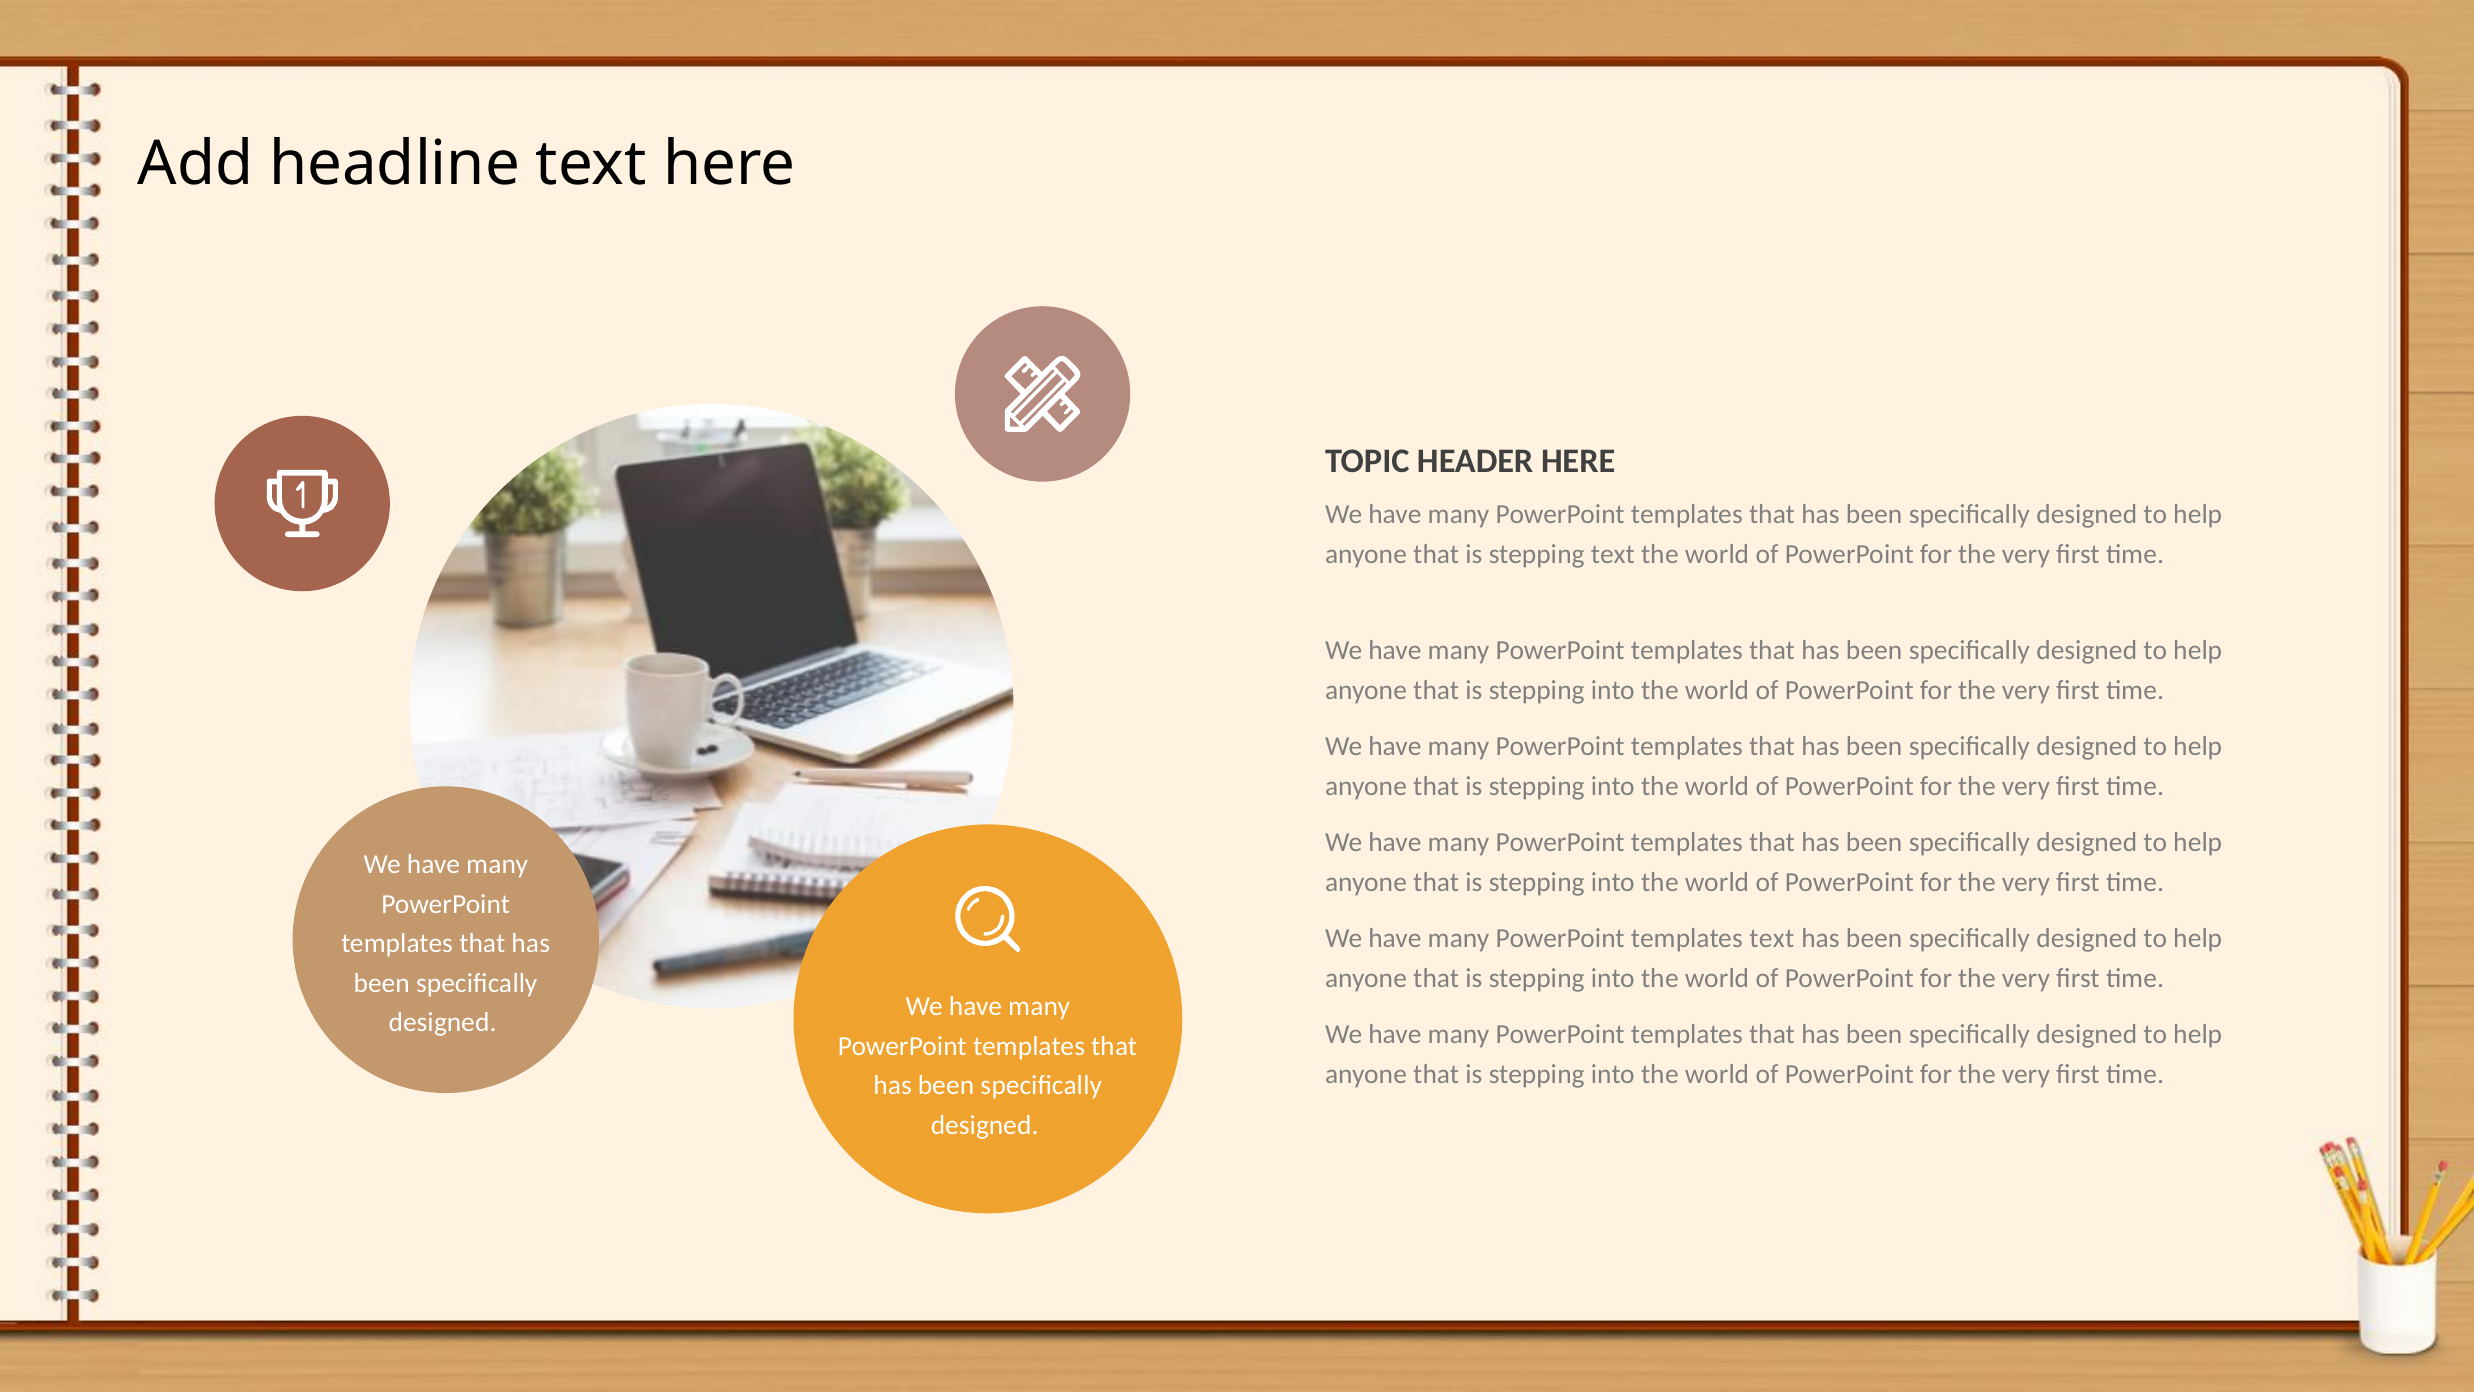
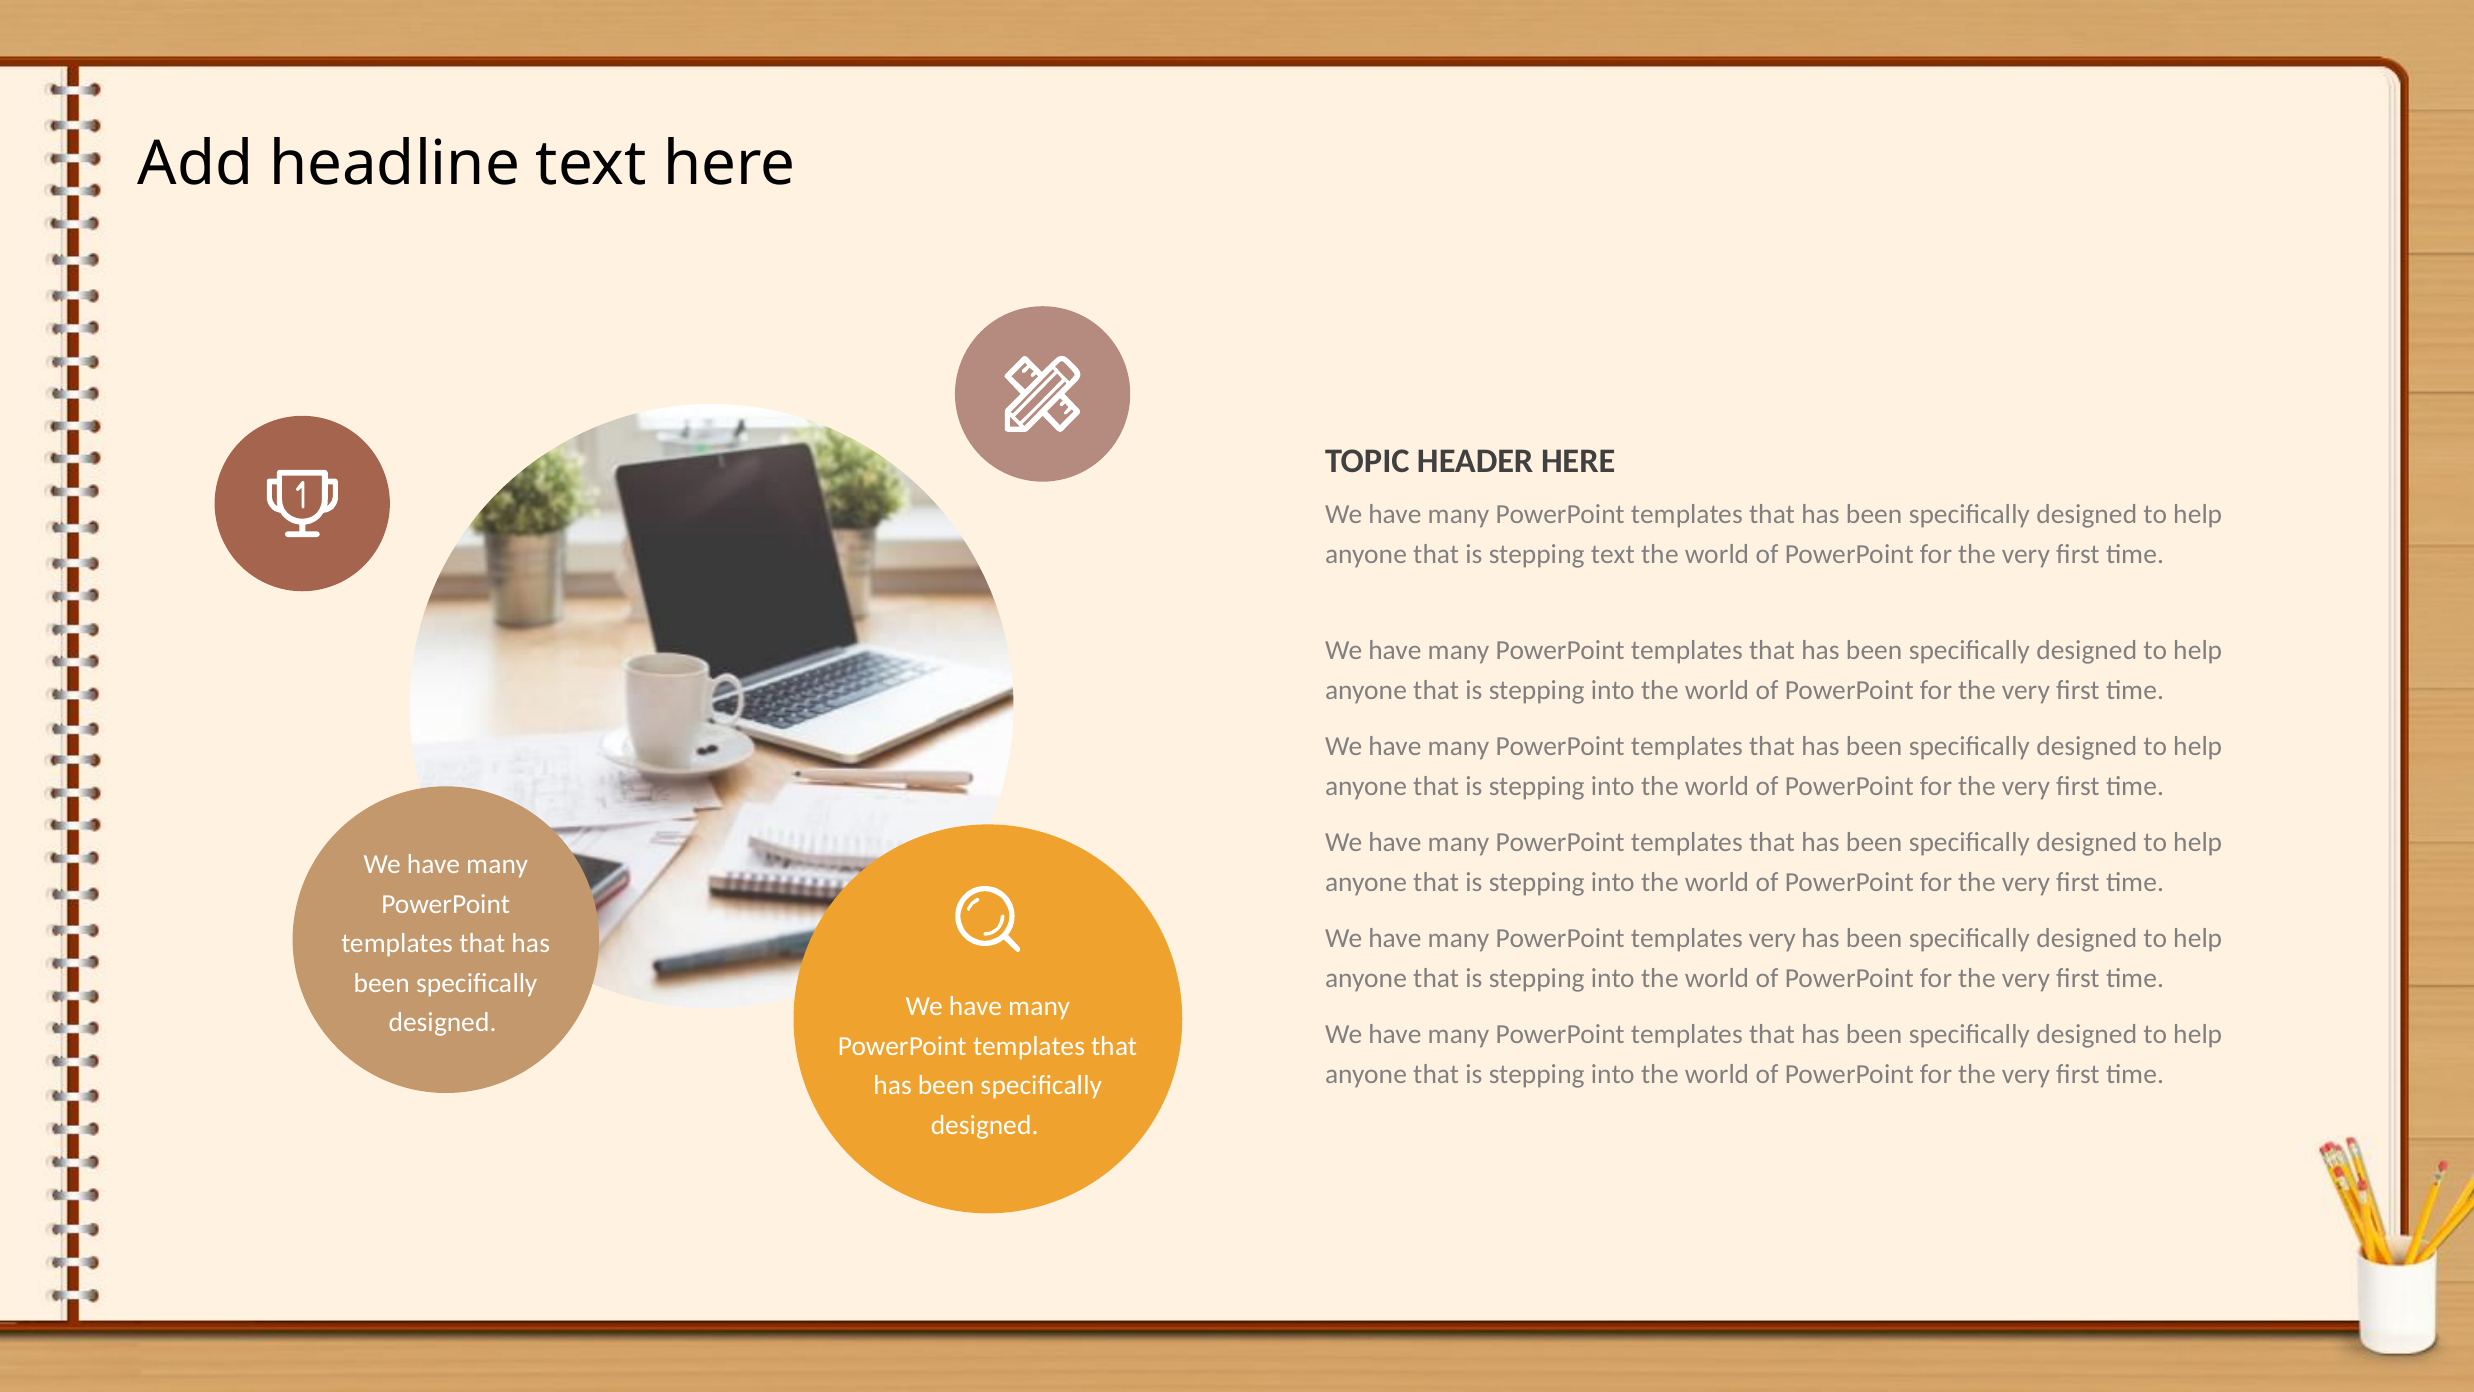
templates text: text -> very
